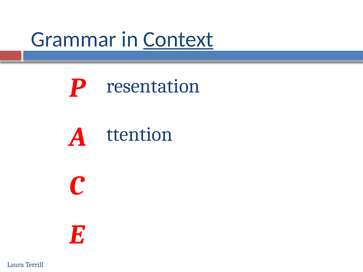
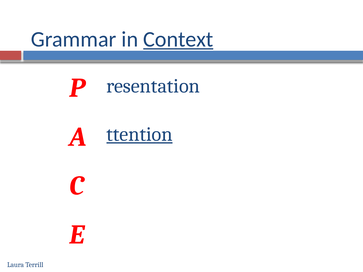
ttention underline: none -> present
